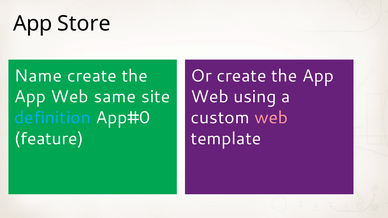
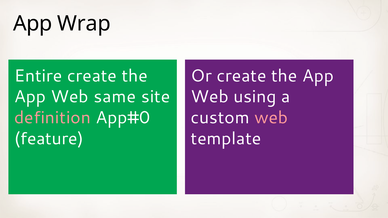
Store: Store -> Wrap
Name: Name -> Entire
definition colour: light blue -> pink
